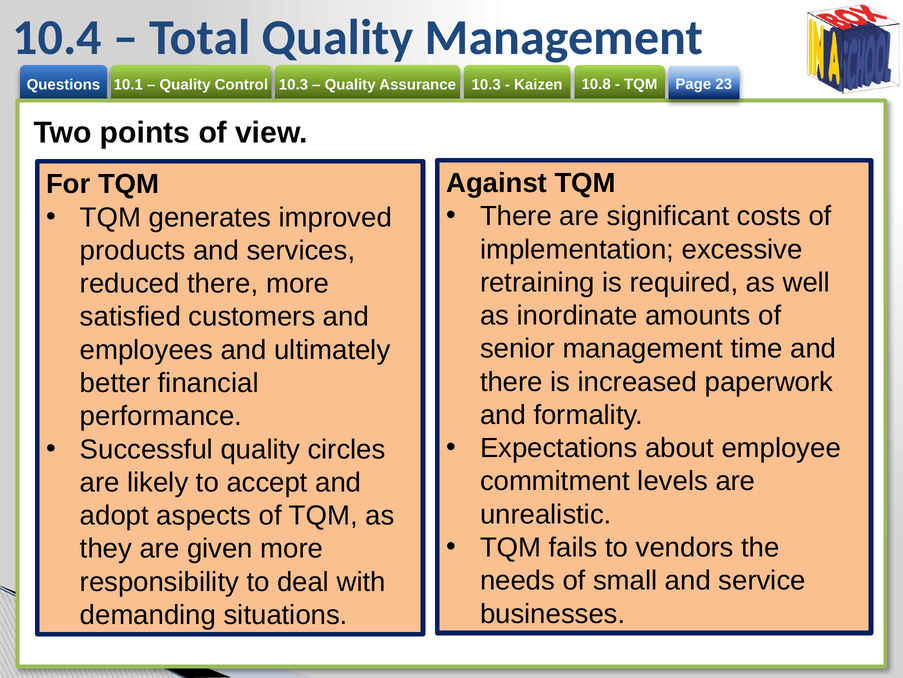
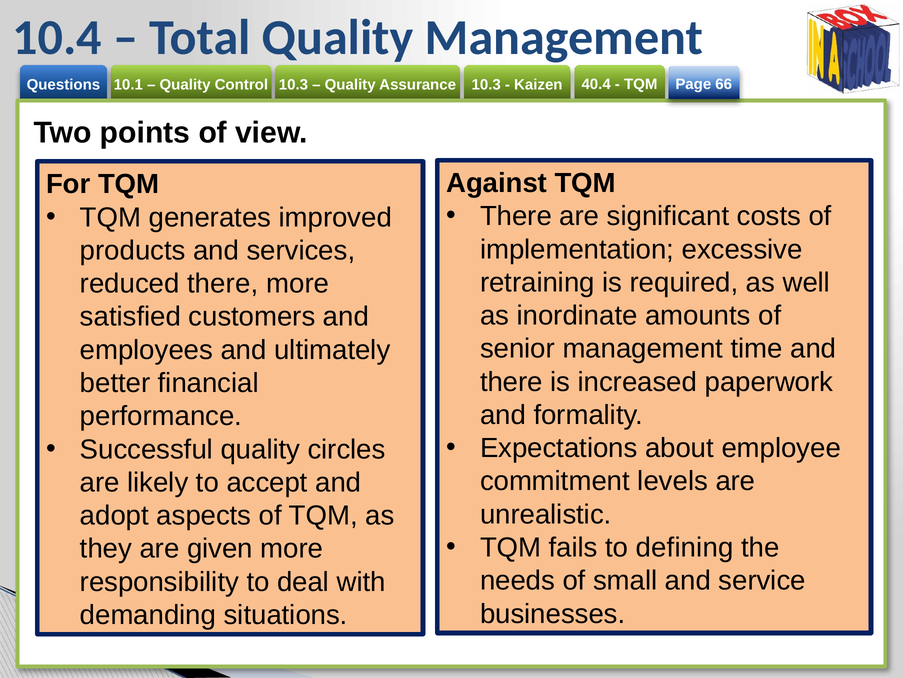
23: 23 -> 66
10.8: 10.8 -> 40.4
vendors: vendors -> defining
